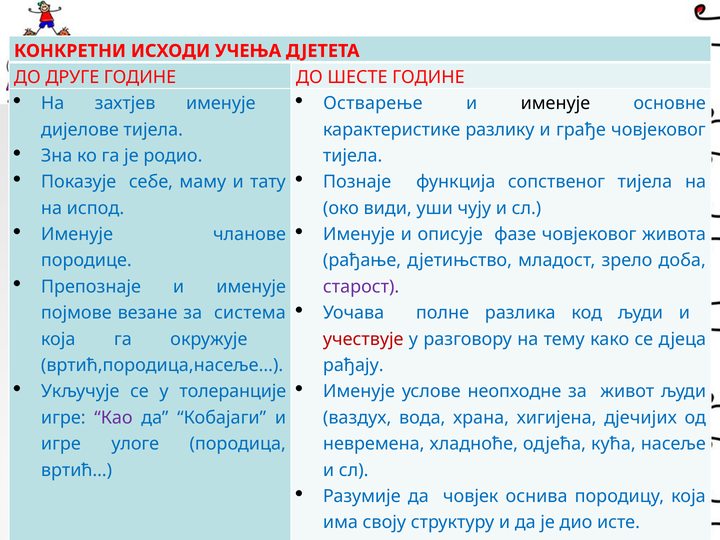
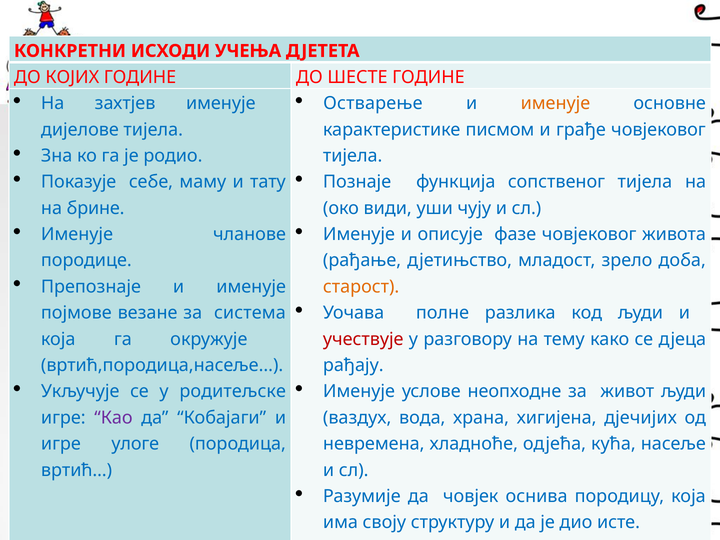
ДРУГЕ: ДРУГЕ -> КОЈИХ
именује at (555, 103) colour: black -> orange
разлику: разлику -> писмом
испод: испод -> брине
старост colour: purple -> orange
толеранције: толеранције -> родитељске
